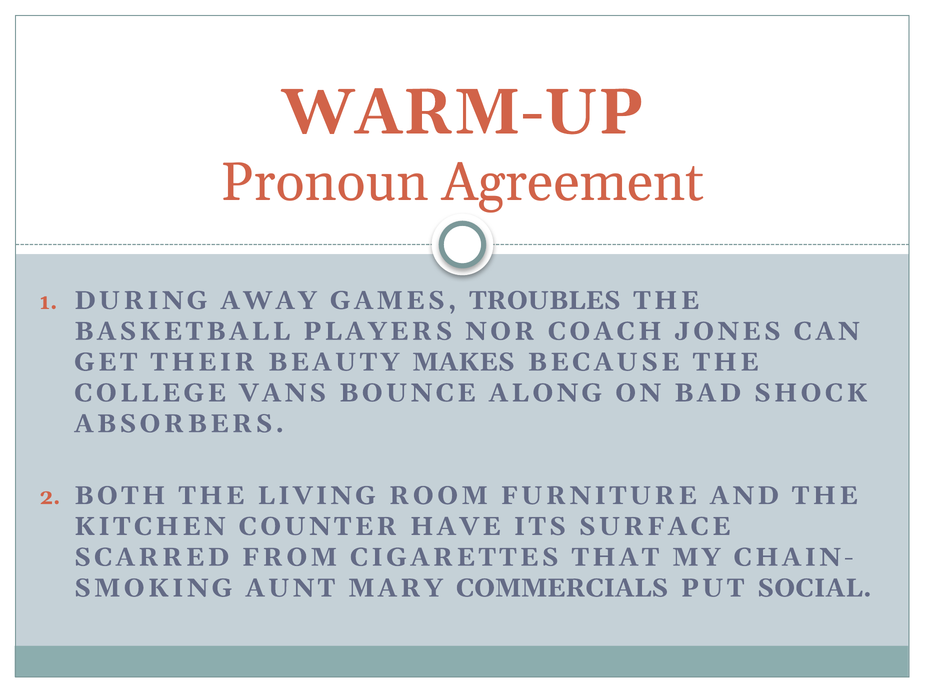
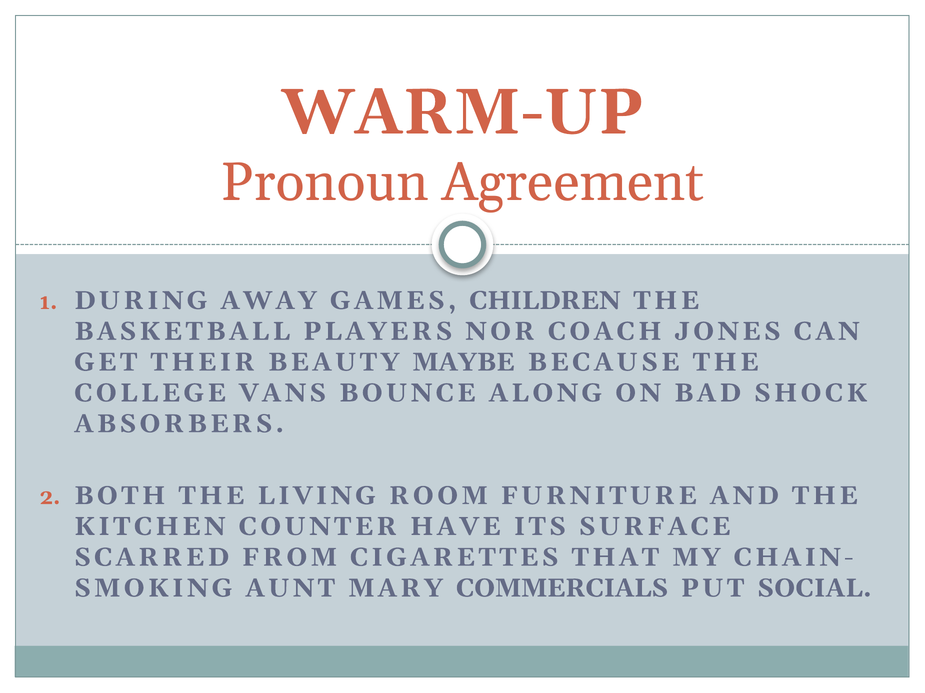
TROUBLES: TROUBLES -> CHILDREN
MAKES: MAKES -> MAYBE
